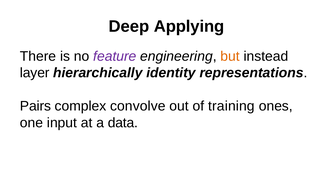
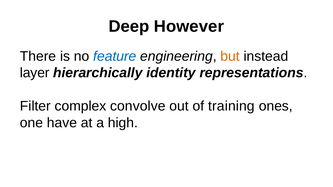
Applying: Applying -> However
feature colour: purple -> blue
Pairs: Pairs -> Filter
input: input -> have
data: data -> high
